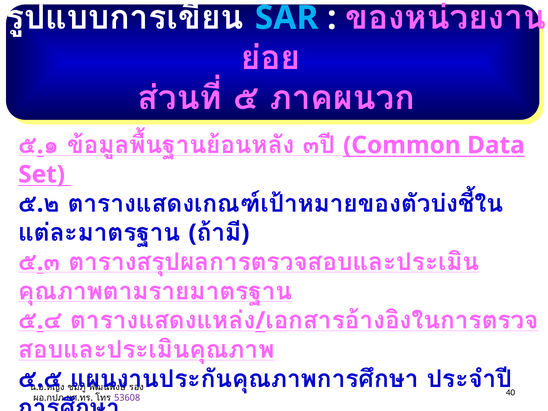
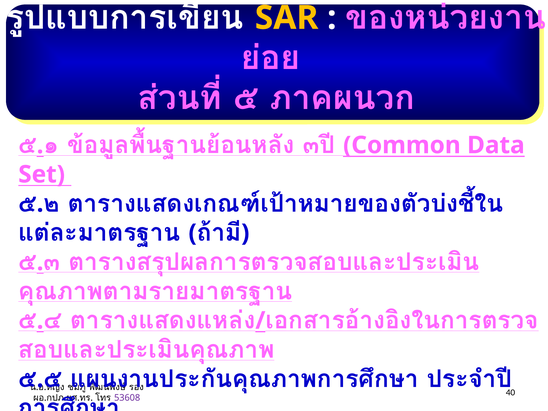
SAR colour: light blue -> yellow
